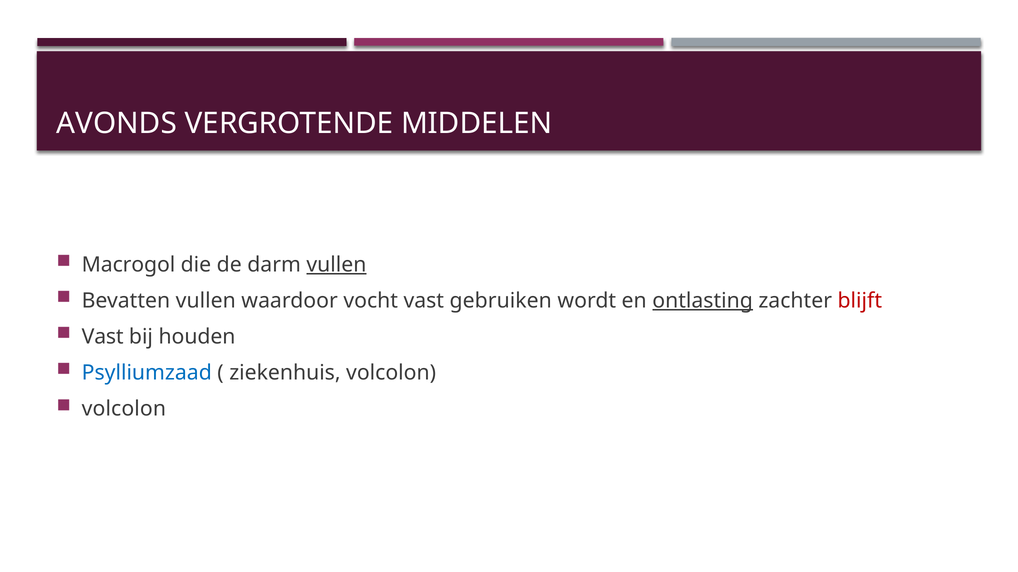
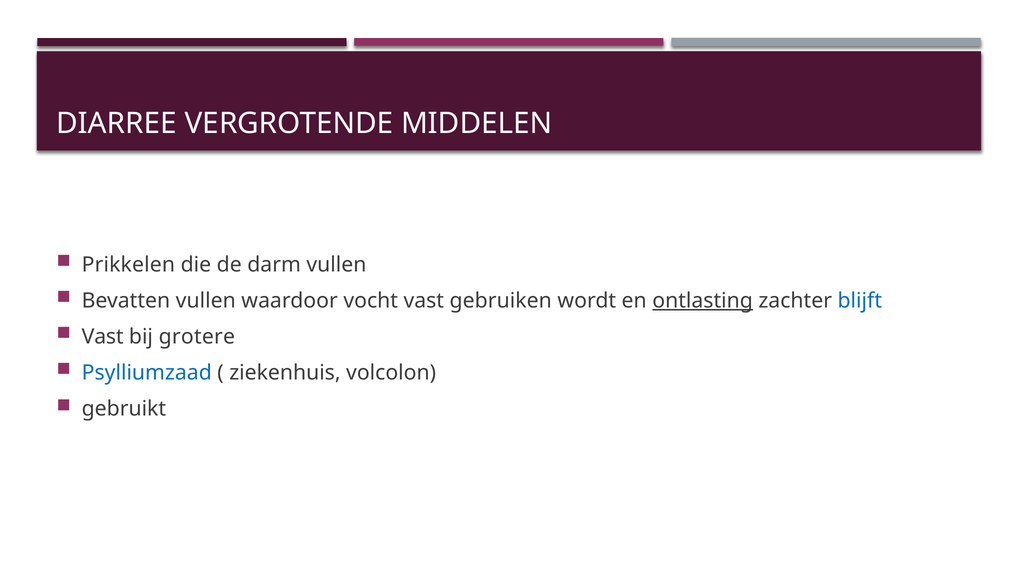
AVONDS: AVONDS -> DIARREE
Macrogol: Macrogol -> Prikkelen
vullen at (336, 265) underline: present -> none
blijft colour: red -> blue
houden: houden -> grotere
volcolon at (124, 409): volcolon -> gebruikt
